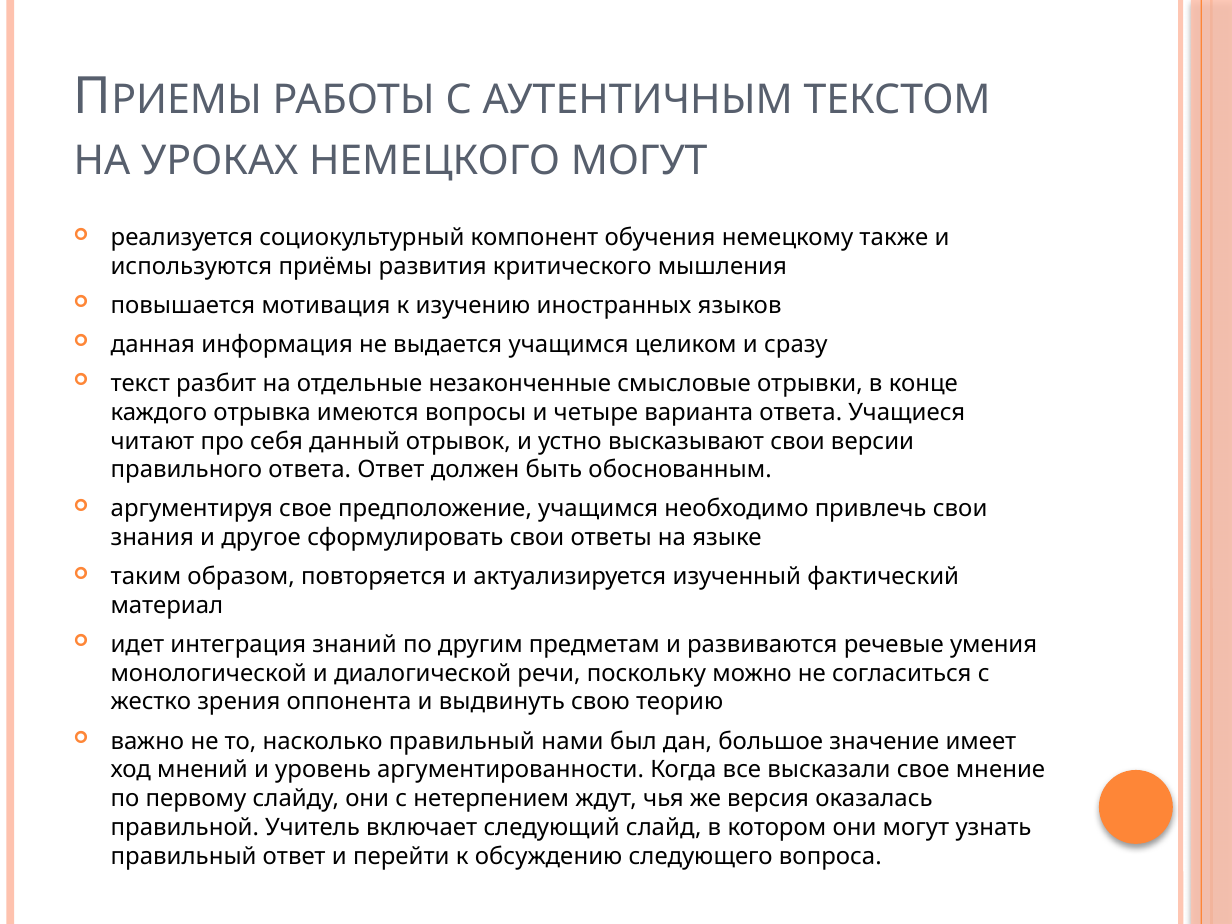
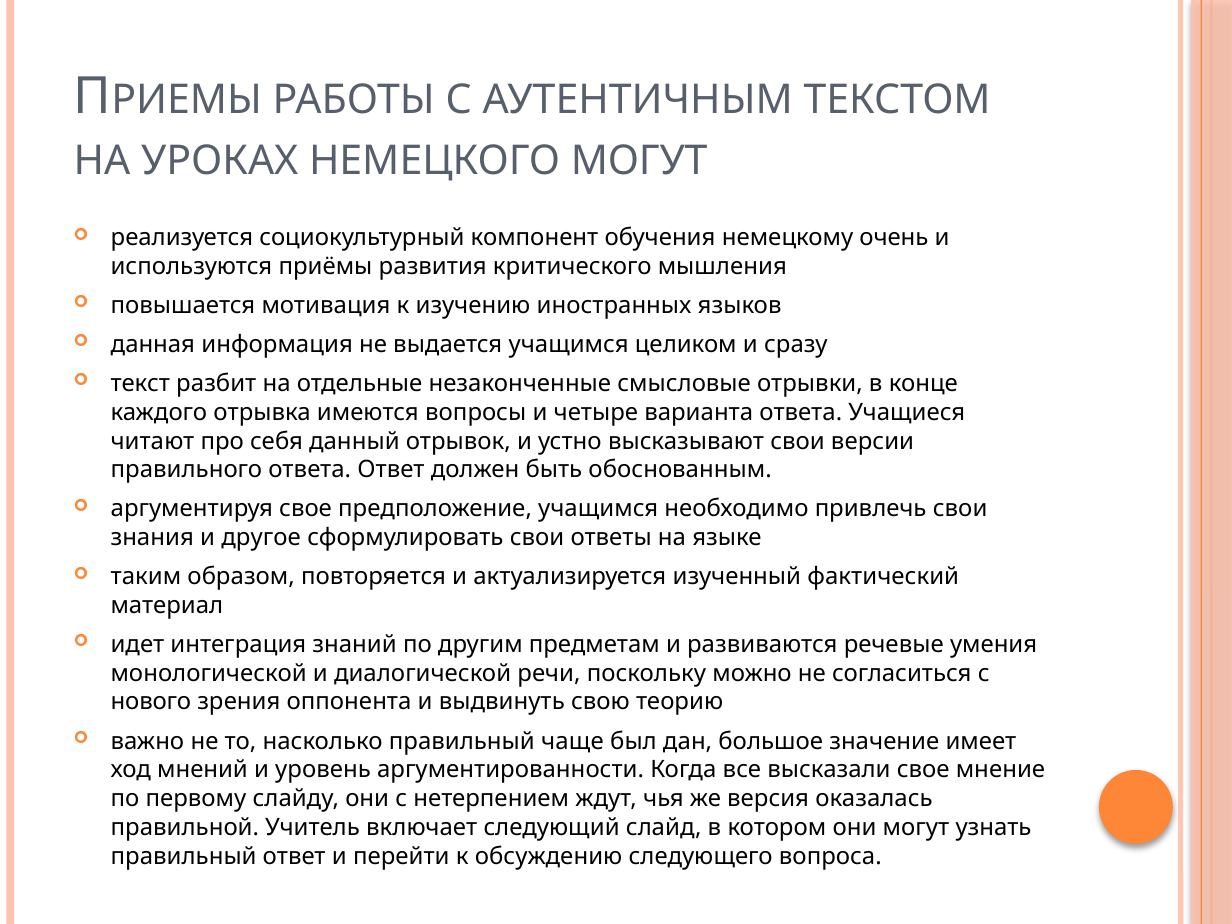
также: также -> очень
жестко: жестко -> нового
нами: нами -> чаще
